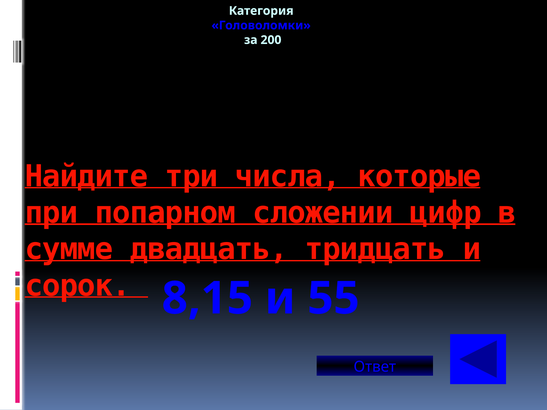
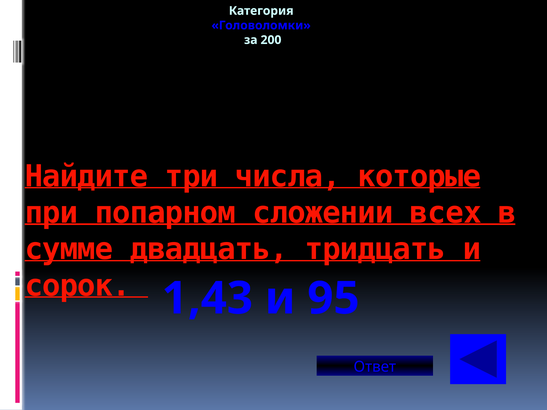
цифр: цифр -> всех
8,15: 8,15 -> 1,43
55: 55 -> 95
